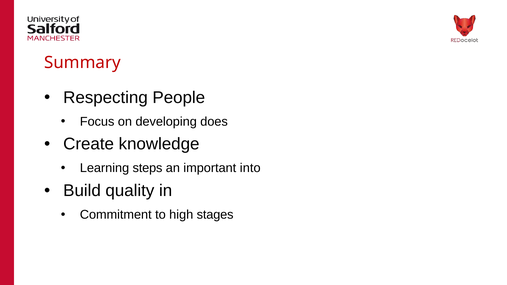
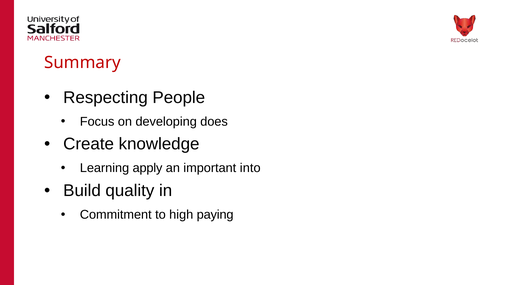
steps: steps -> apply
stages: stages -> paying
